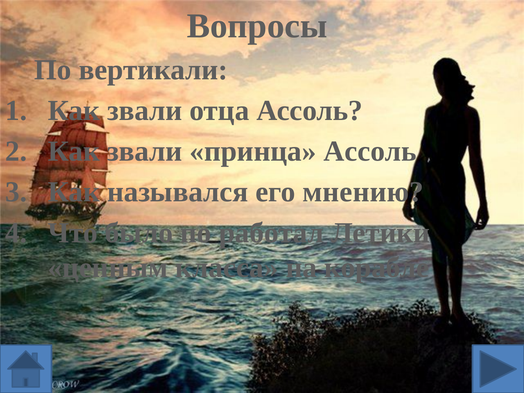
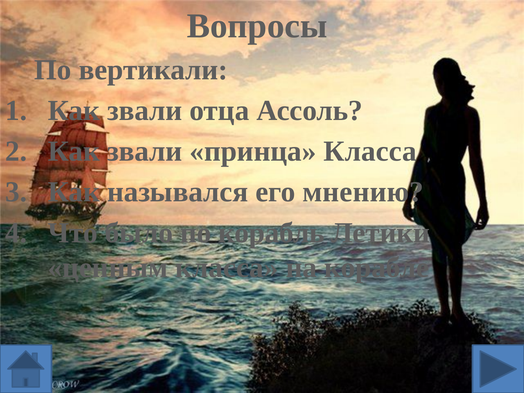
принца Ассоль: Ассоль -> Класса
работал: работал -> корабль
